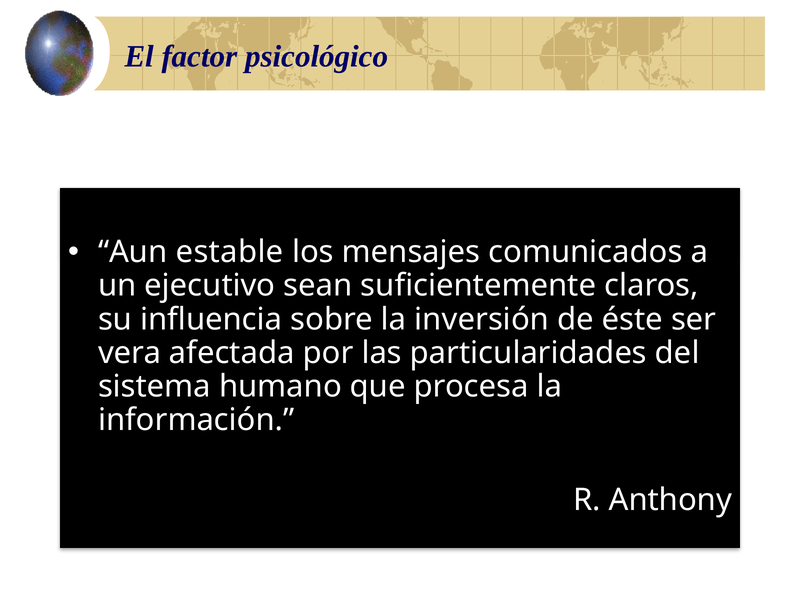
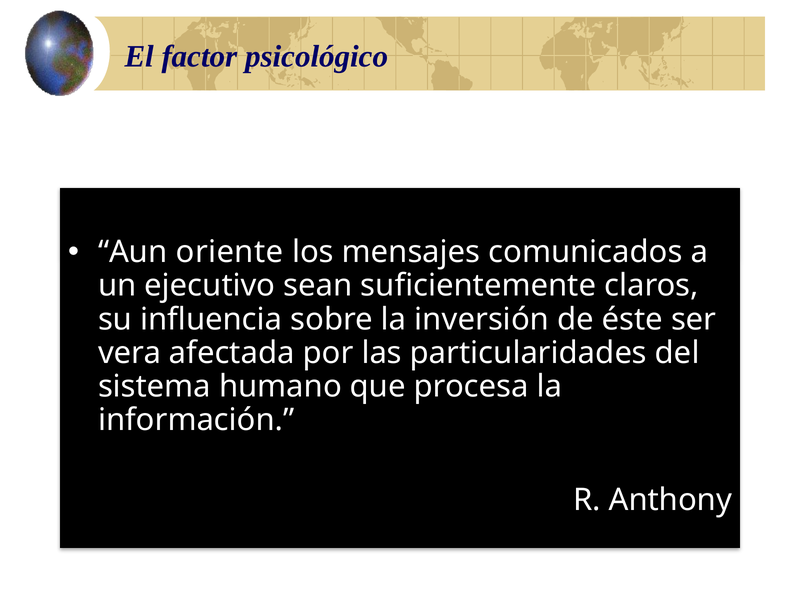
estable: estable -> oriente
